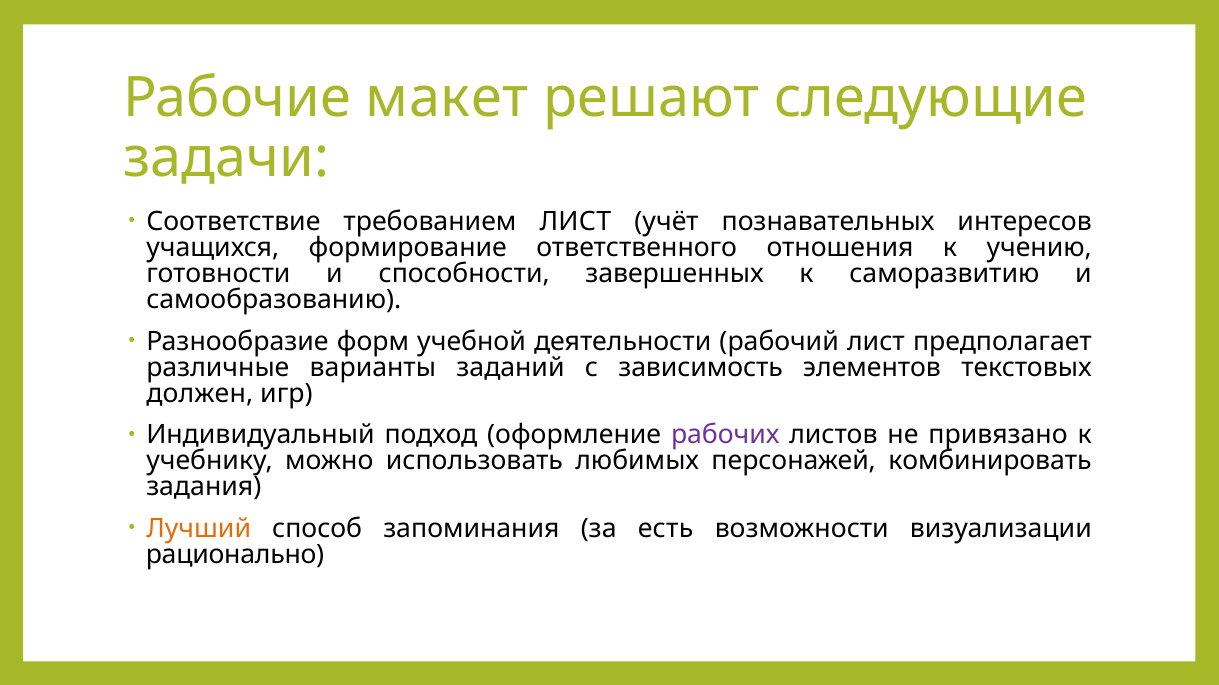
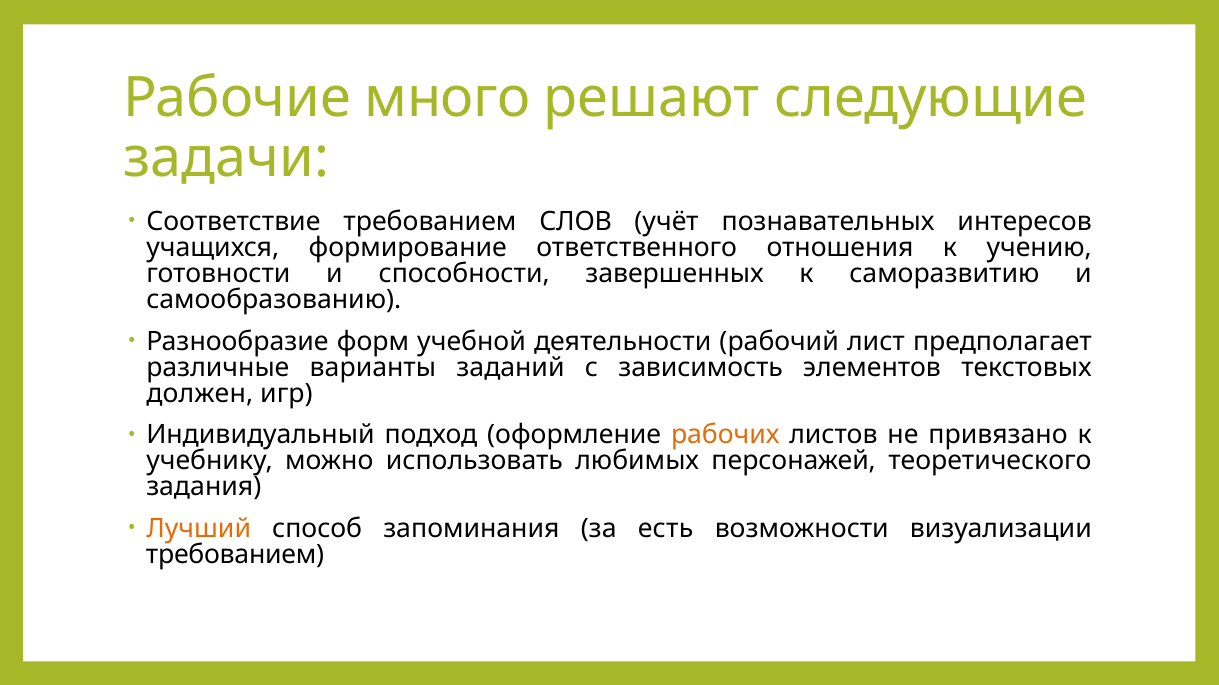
макет: макет -> много
требованием ЛИСТ: ЛИСТ -> СЛОВ
рабочих colour: purple -> orange
комбинировать: комбинировать -> теоретического
рационально at (235, 555): рационально -> требованием
